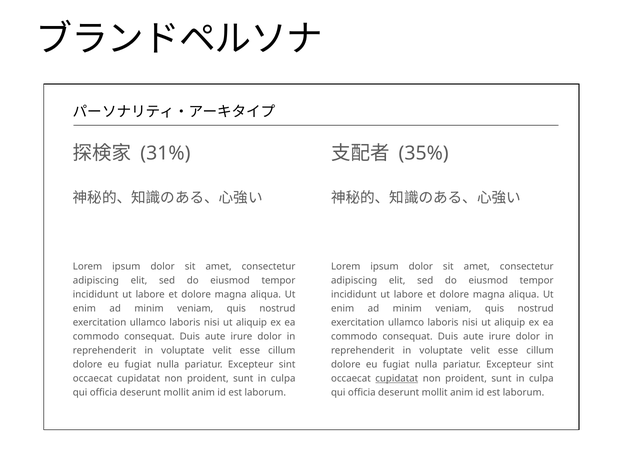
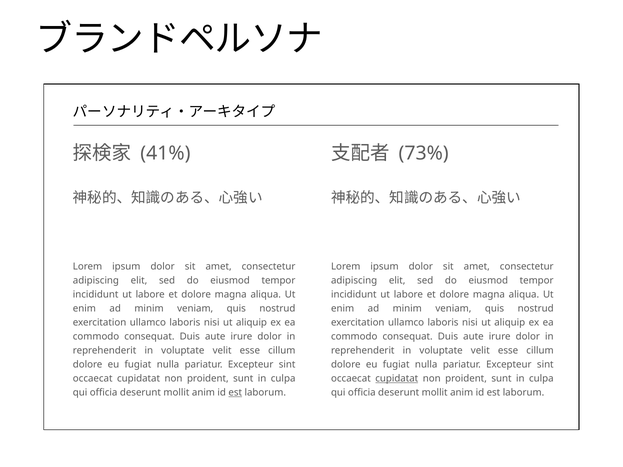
31%: 31% -> 41%
35%: 35% -> 73%
est at (235, 393) underline: none -> present
